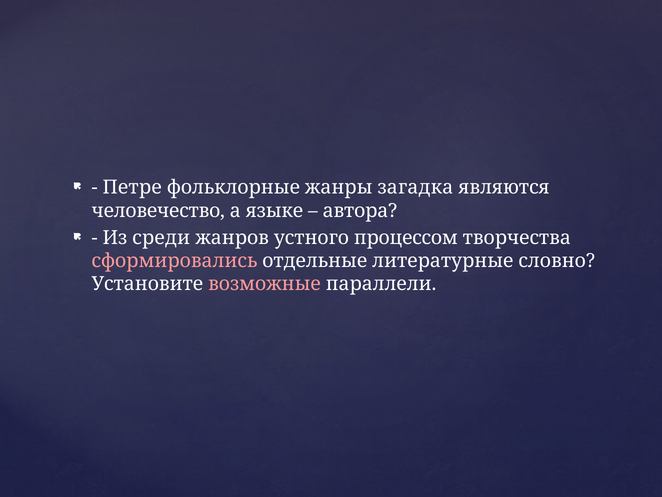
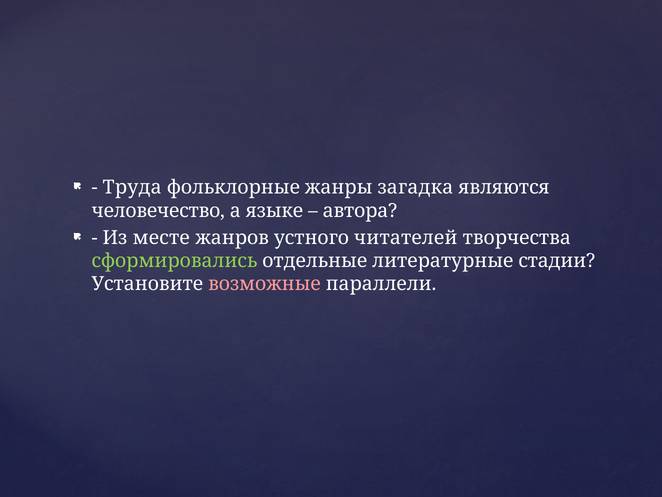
Петре: Петре -> Труда
среди: среди -> месте
процессом: процессом -> читателей
сформировались colour: pink -> light green
словно: словно -> стадии
